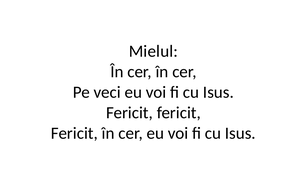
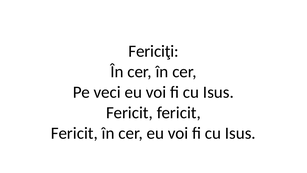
Mielul: Mielul -> Fericiţi
